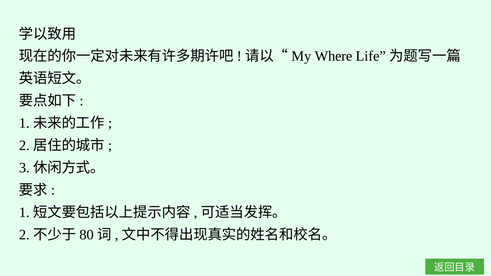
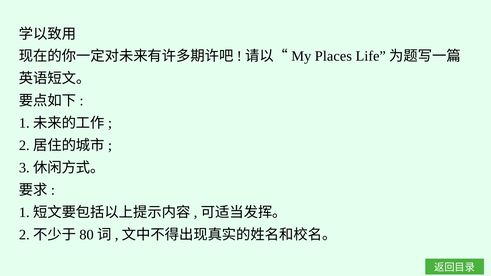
Where: Where -> Places
